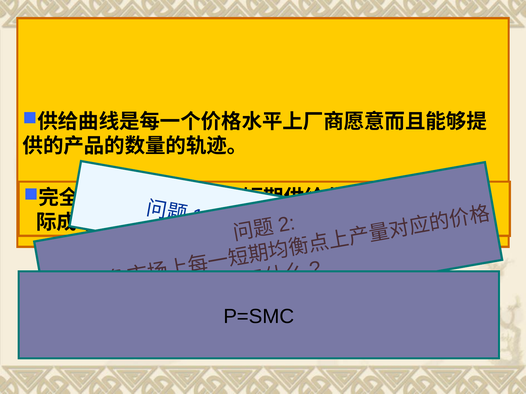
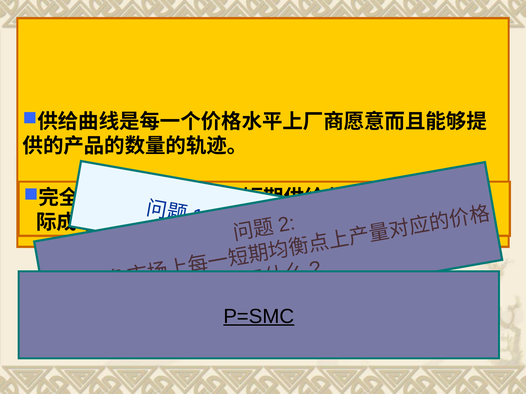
P=SMC underline: none -> present
